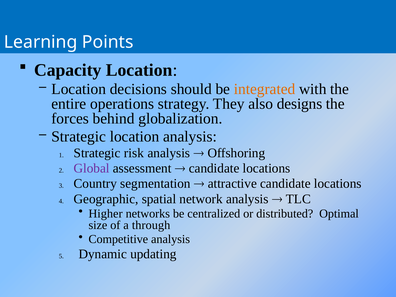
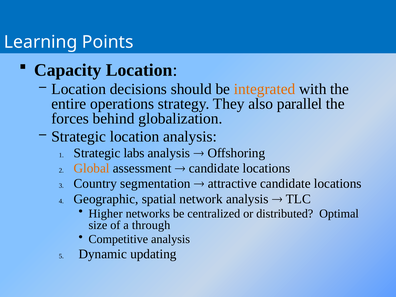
designs: designs -> parallel
risk: risk -> labs
Global colour: purple -> orange
